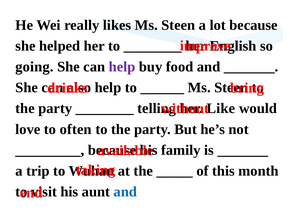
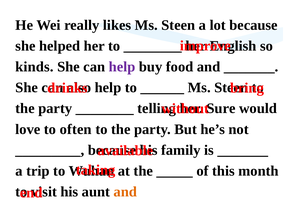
going: going -> kinds
Like: Like -> Sure
and at (125, 192) colour: blue -> orange
